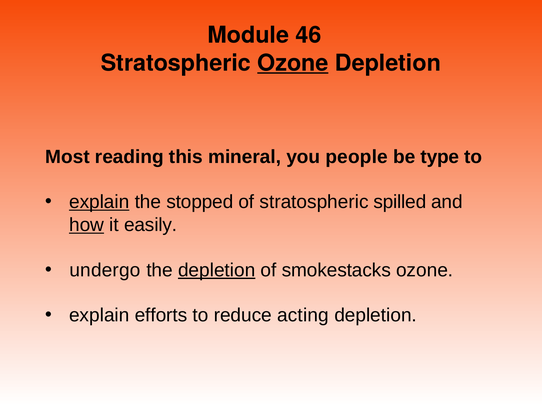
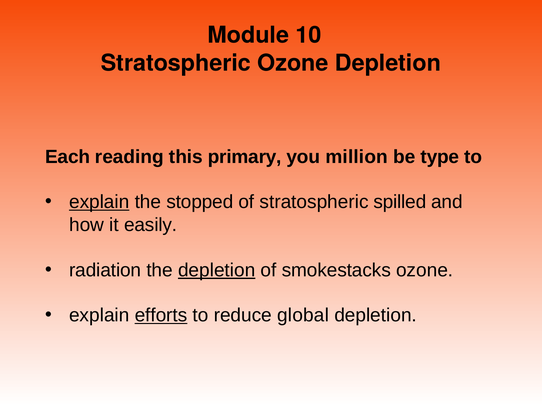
46: 46 -> 10
Ozone at (293, 63) underline: present -> none
Most: Most -> Each
mineral: mineral -> primary
people: people -> million
how underline: present -> none
undergo: undergo -> radiation
efforts underline: none -> present
acting: acting -> global
